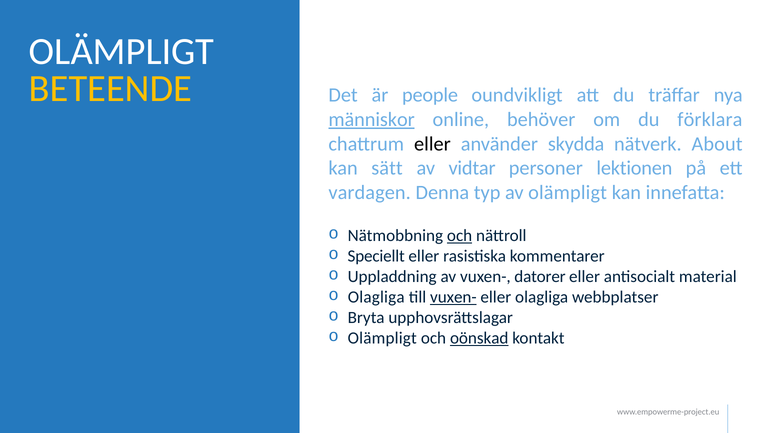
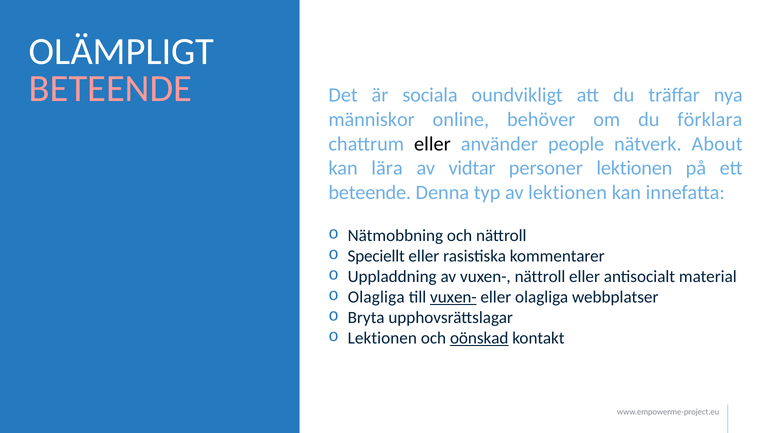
BETEENDE at (111, 88) colour: yellow -> pink
people: people -> sociala
människor underline: present -> none
skydda: skydda -> people
sätt: sätt -> lära
vardagen at (370, 193): vardagen -> beteende
av olämpligt: olämpligt -> lektionen
och at (460, 235) underline: present -> none
vuxen- datorer: datorer -> nättroll
Olämpligt at (382, 338): Olämpligt -> Lektionen
